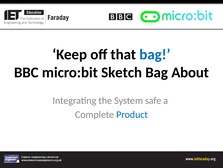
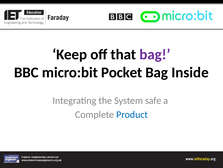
bag at (155, 54) colour: blue -> purple
Sketch: Sketch -> Pocket
About: About -> Inside
